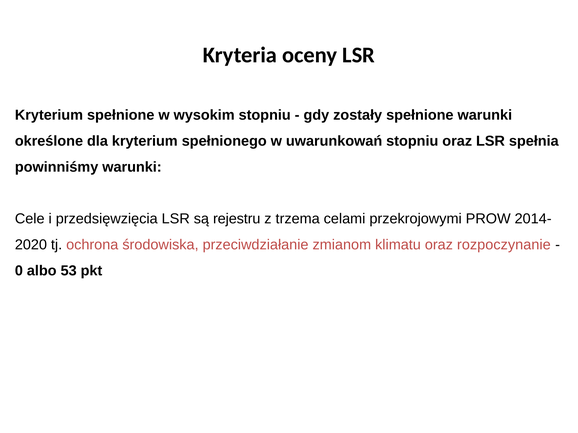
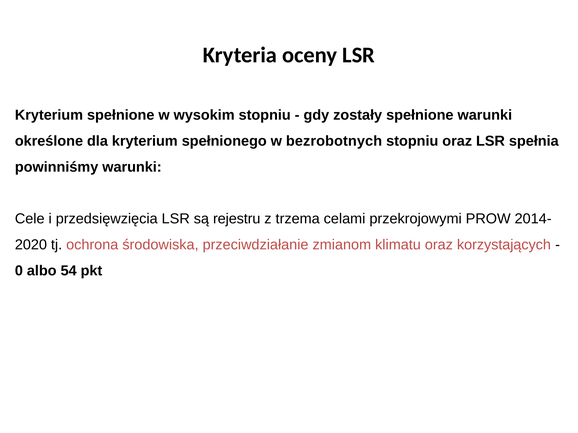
uwarunkowań: uwarunkowań -> bezrobotnych
rozpoczynanie: rozpoczynanie -> korzystających
53: 53 -> 54
